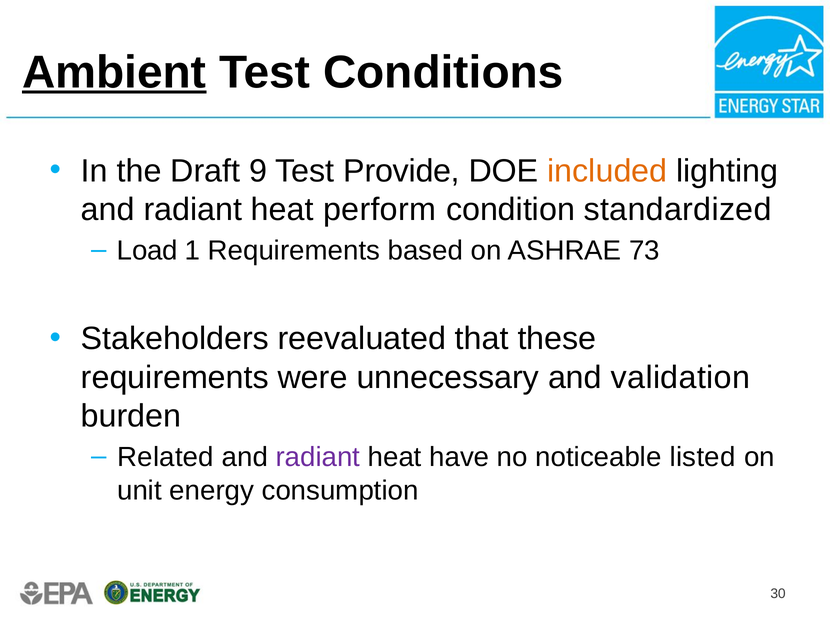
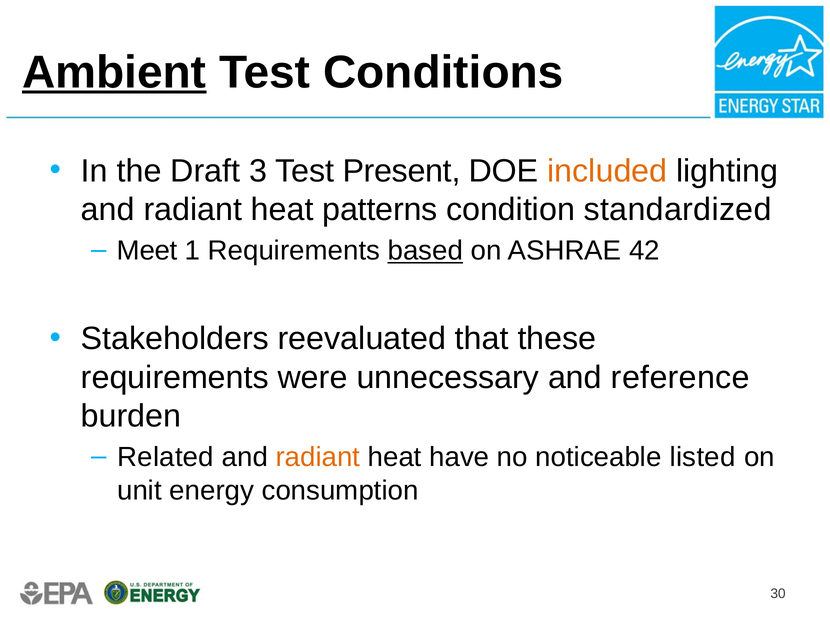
9: 9 -> 3
Provide: Provide -> Present
perform: perform -> patterns
Load: Load -> Meet
based underline: none -> present
73: 73 -> 42
validation: validation -> reference
radiant at (318, 458) colour: purple -> orange
